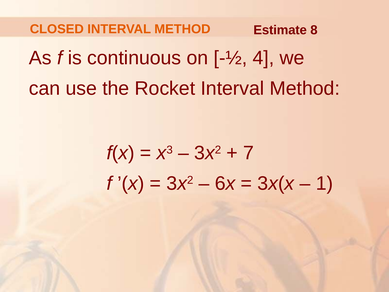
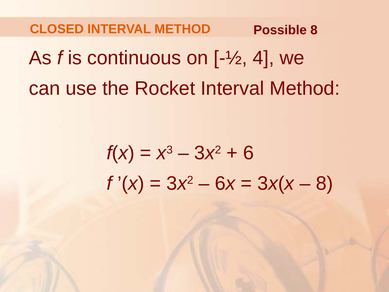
Estimate: Estimate -> Possible
7: 7 -> 6
1 at (324, 183): 1 -> 8
